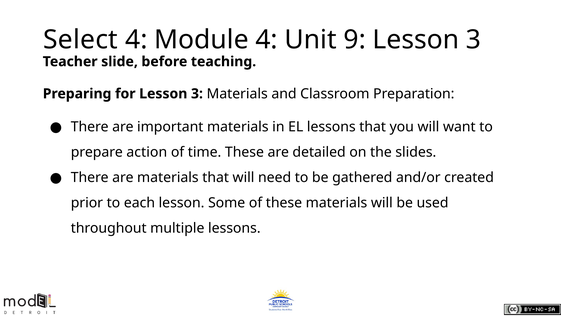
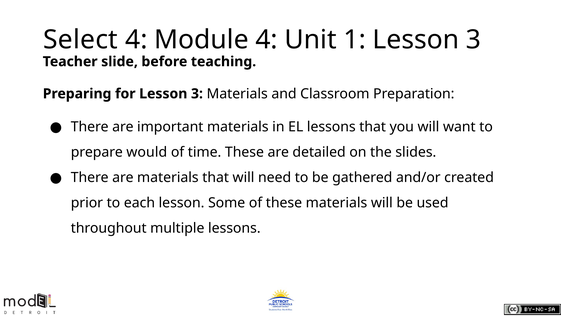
9: 9 -> 1
action: action -> would
